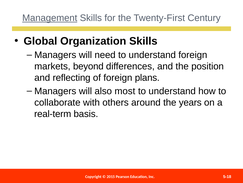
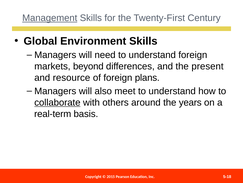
Organization: Organization -> Environment
position: position -> present
reflecting: reflecting -> resource
most: most -> meet
collaborate underline: none -> present
